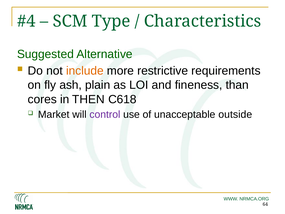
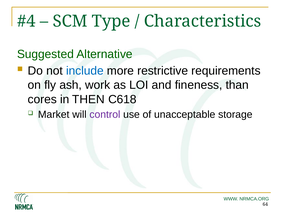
include colour: orange -> blue
plain: plain -> work
outside: outside -> storage
